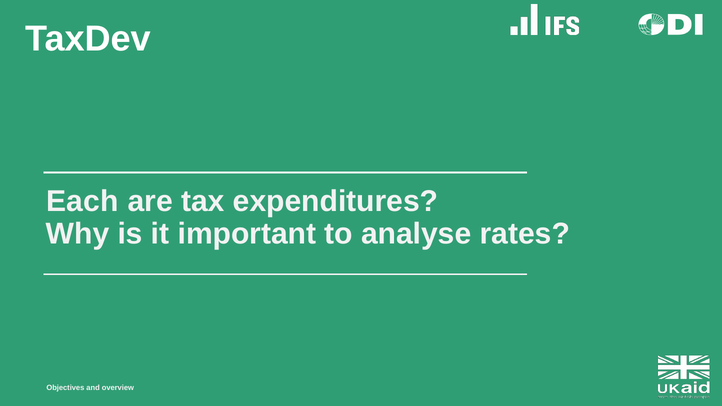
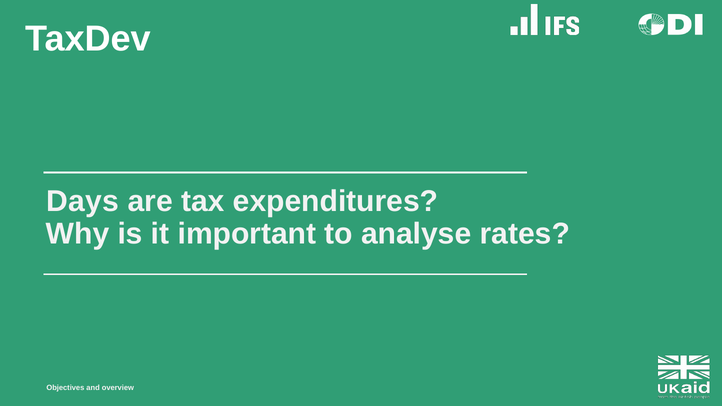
Each: Each -> Days
